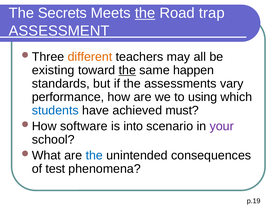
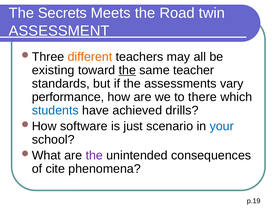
the at (145, 13) underline: present -> none
trap: trap -> twin
happen: happen -> teacher
using: using -> there
must: must -> drills
into: into -> just
your colour: purple -> blue
the at (94, 156) colour: blue -> purple
test: test -> cite
